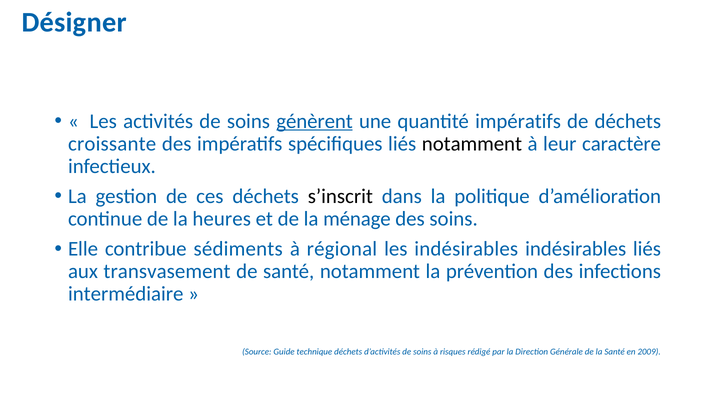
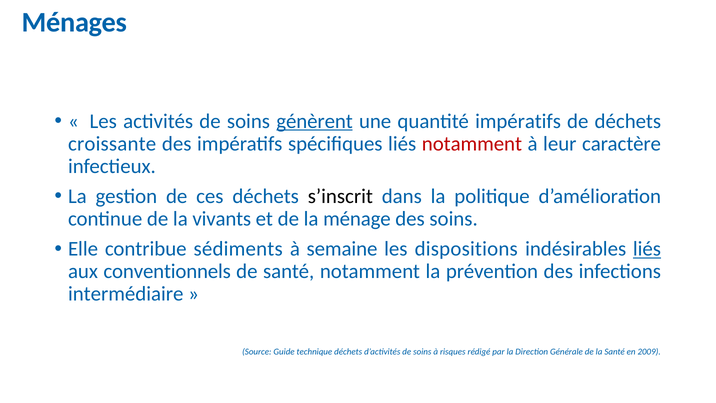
Désigner: Désigner -> Ménages
notamment at (472, 144) colour: black -> red
heures: heures -> vivants
régional: régional -> semaine
les indésirables: indésirables -> dispositions
liés at (647, 249) underline: none -> present
transvasement: transvasement -> conventionnels
